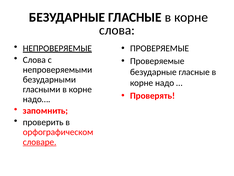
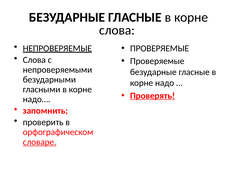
Проверять underline: none -> present
